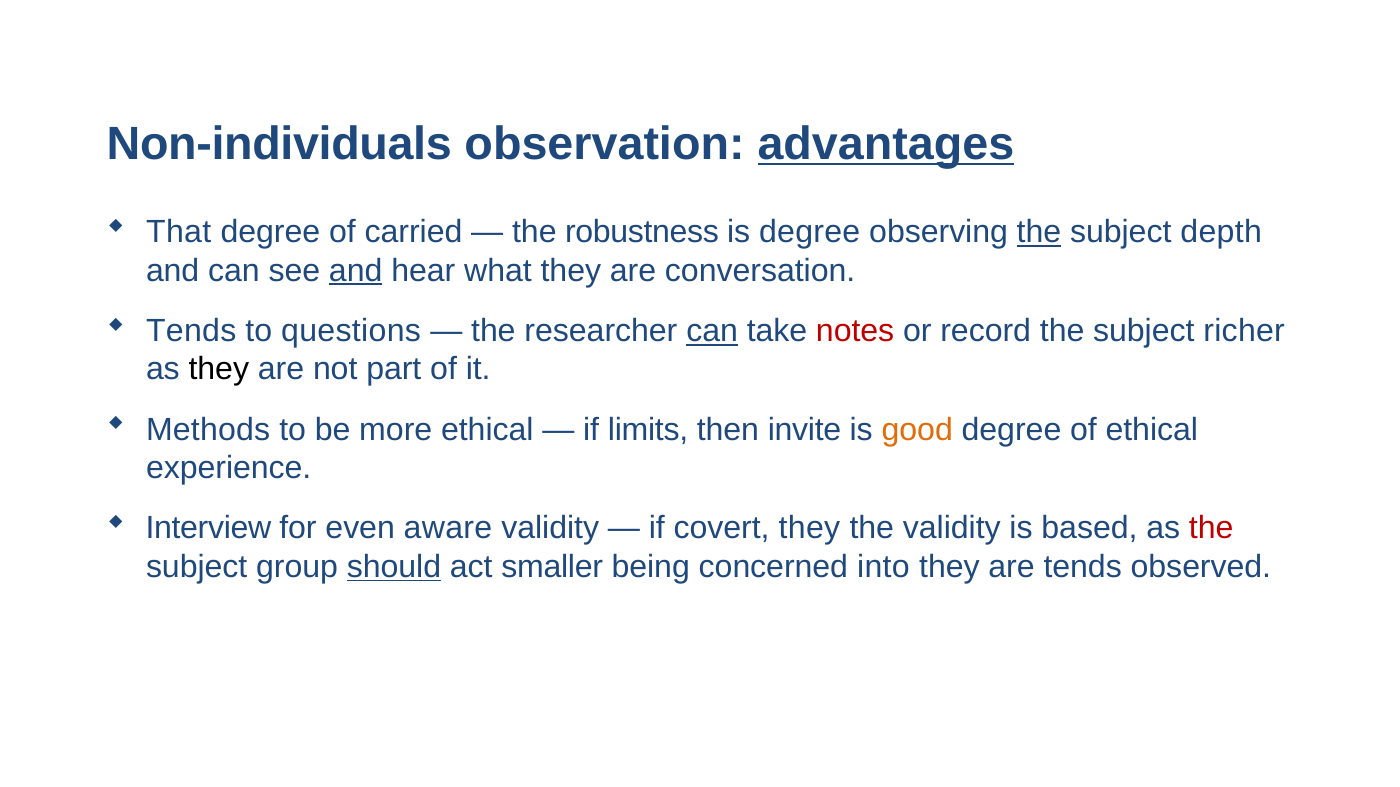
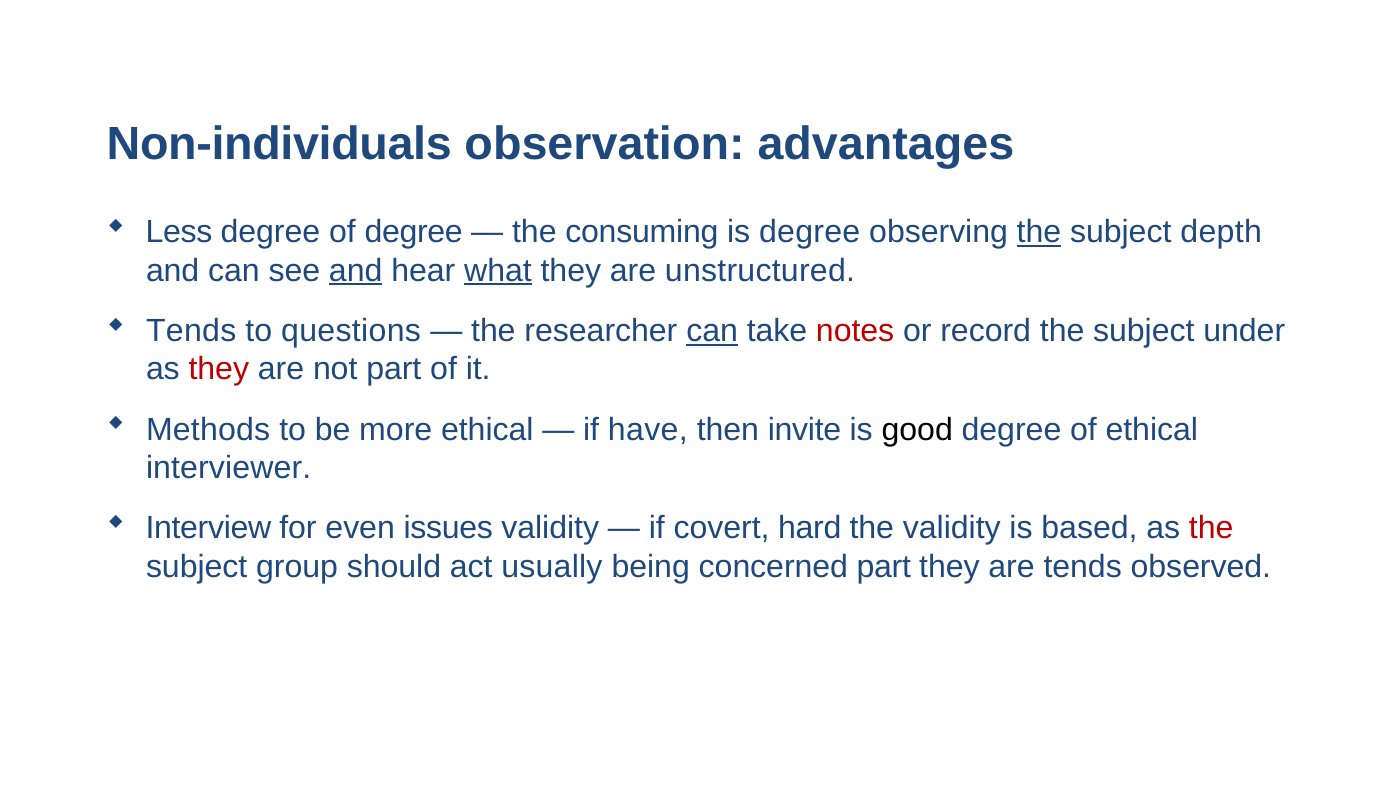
advantages underline: present -> none
That: That -> Less
of carried: carried -> degree
robustness: robustness -> consuming
what underline: none -> present
conversation: conversation -> unstructured
richer: richer -> under
they at (219, 370) colour: black -> red
limits: limits -> have
good colour: orange -> black
experience: experience -> interviewer
aware: aware -> issues
covert they: they -> hard
should underline: present -> none
smaller: smaller -> usually
concerned into: into -> part
